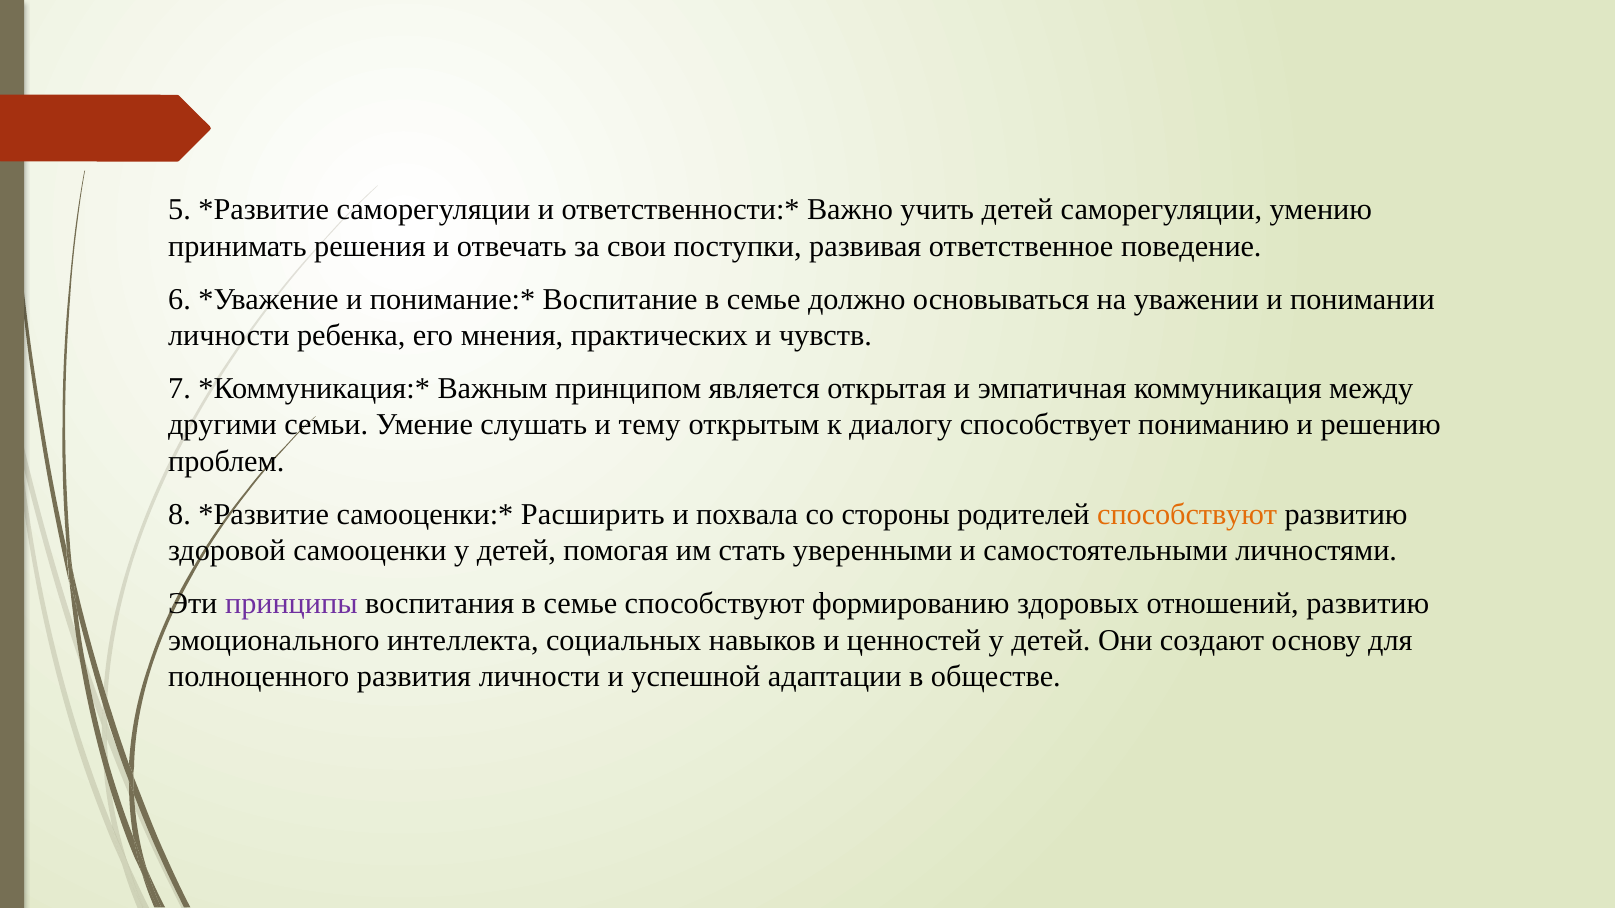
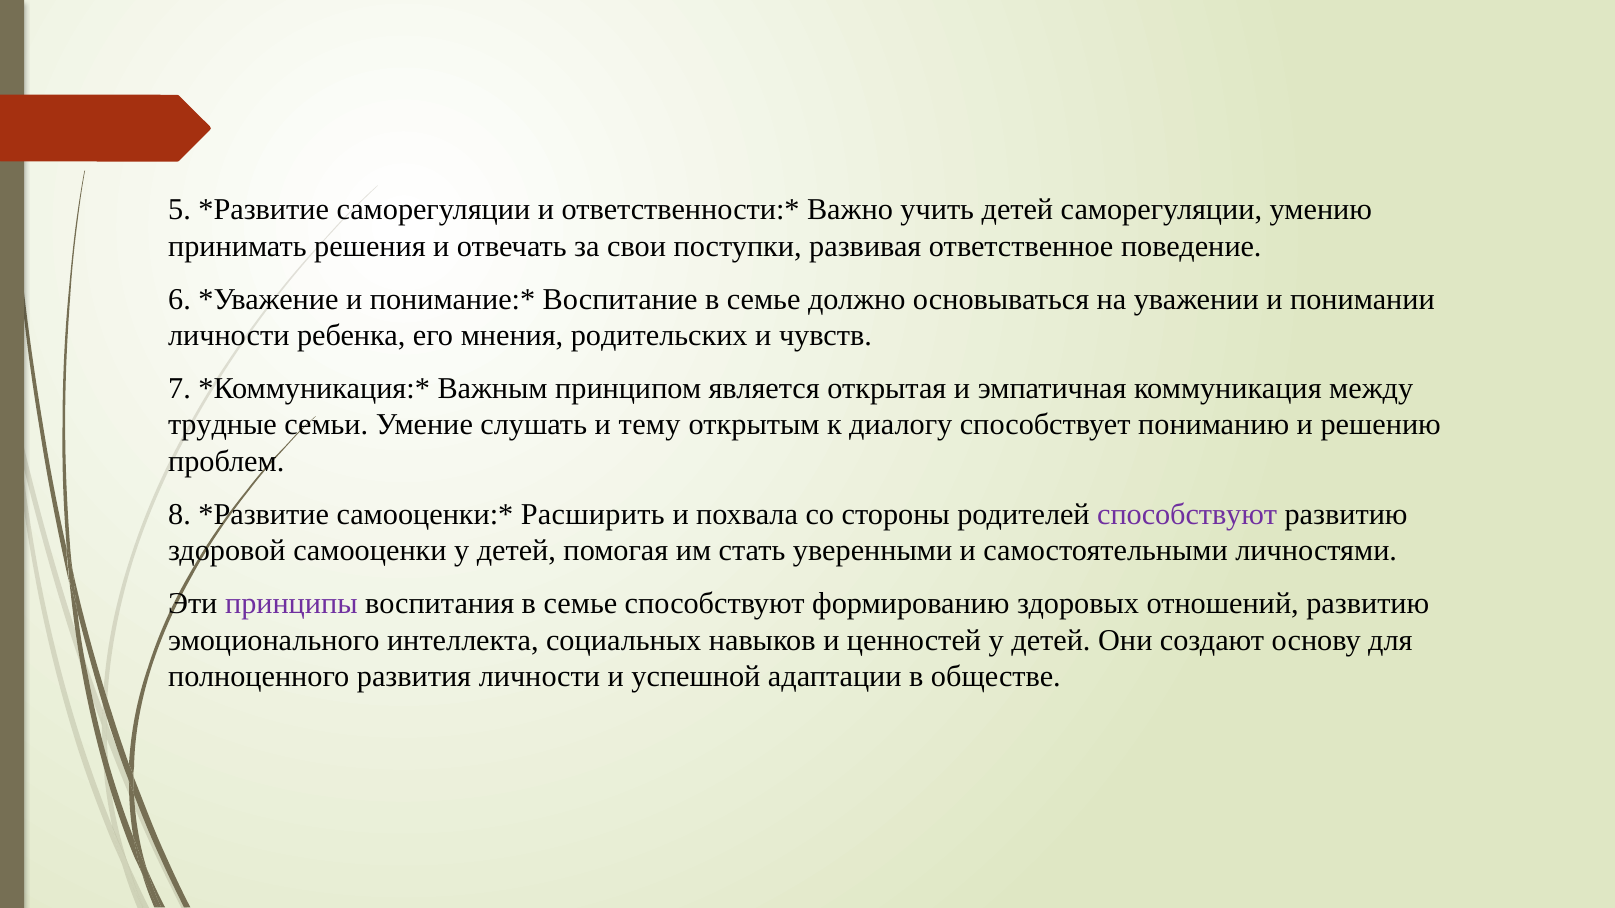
практических: практических -> родительских
другими: другими -> трудные
способствуют at (1187, 515) colour: orange -> purple
